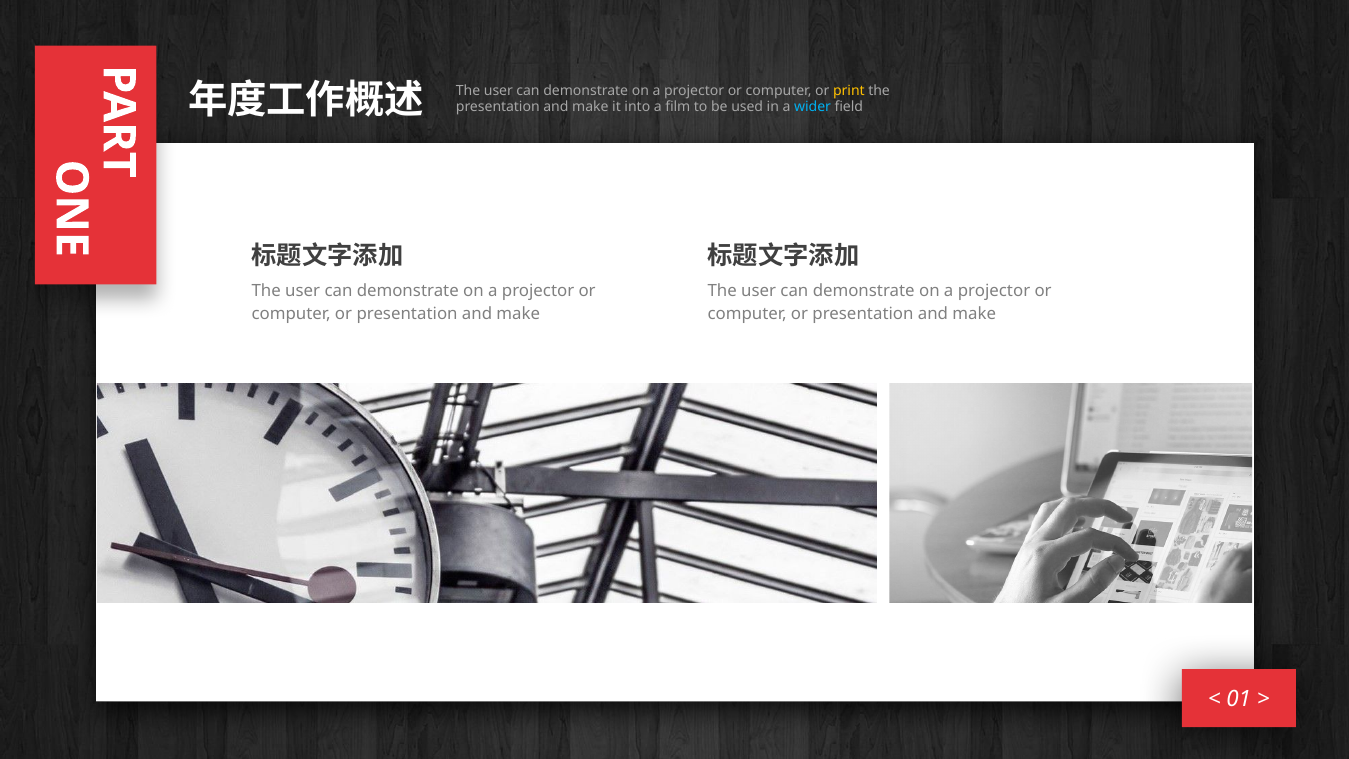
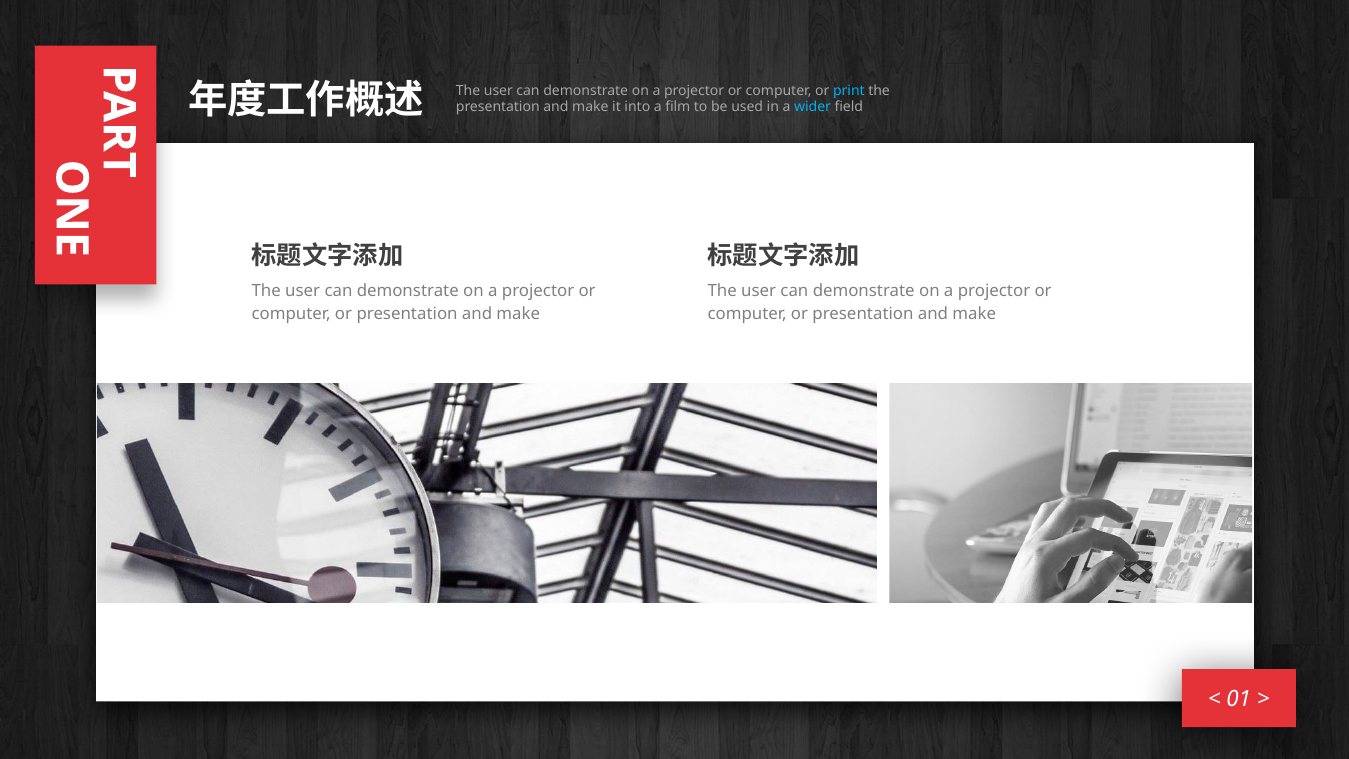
print colour: yellow -> light blue
